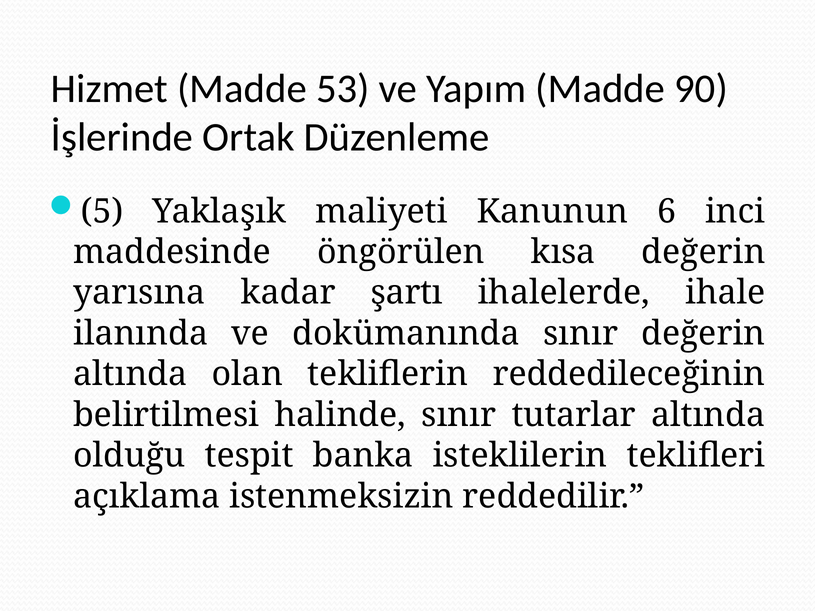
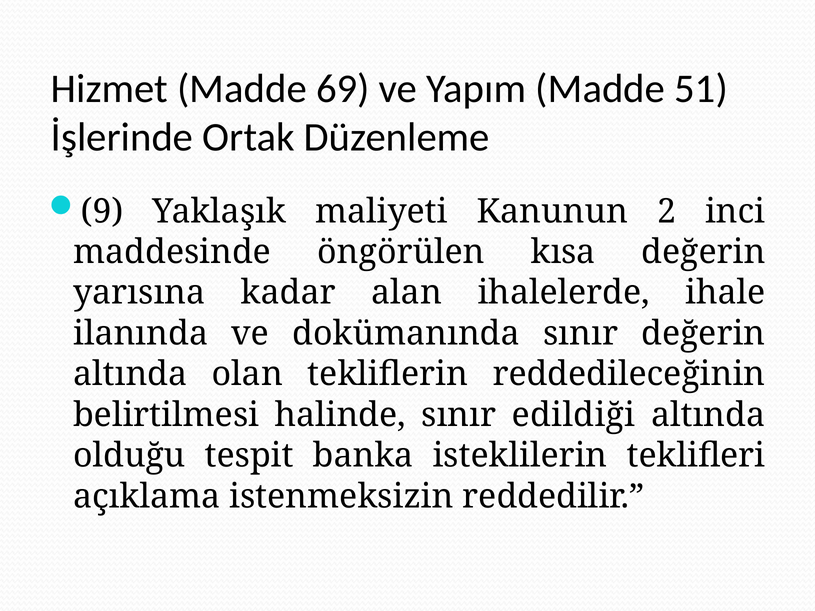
53: 53 -> 69
90: 90 -> 51
5: 5 -> 9
6: 6 -> 2
şartı: şartı -> alan
tutarlar: tutarlar -> edildiği
